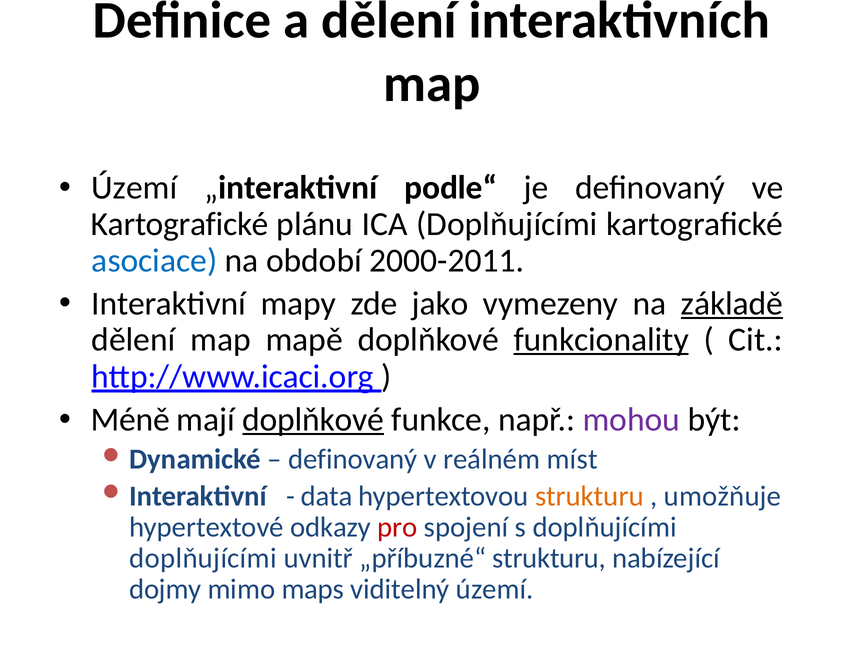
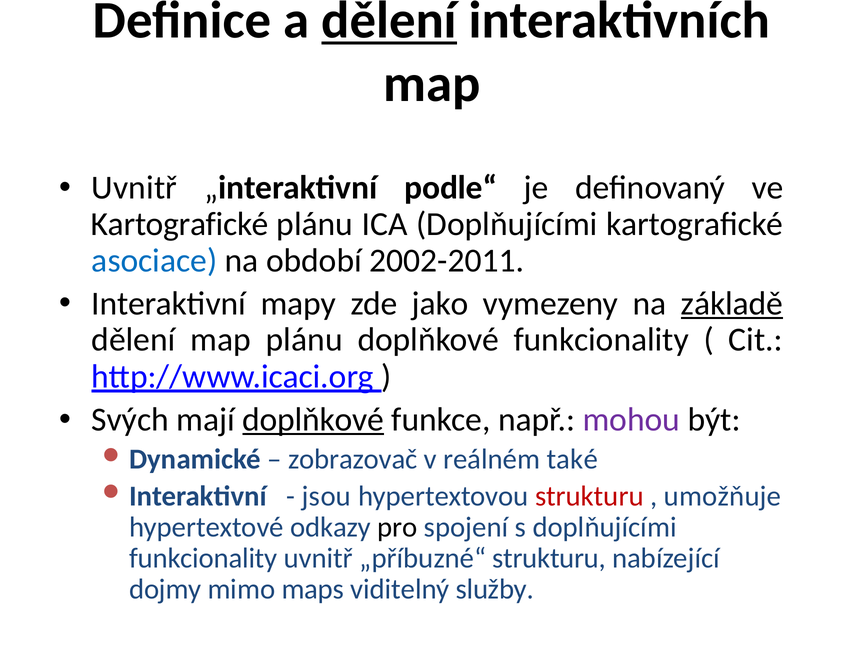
dělení at (389, 20) underline: none -> present
Území at (134, 188): Území -> Uvnitř
2000-2011: 2000-2011 -> 2002-2011
map mapě: mapě -> plánu
funkcionality at (601, 340) underline: present -> none
Méně: Méně -> Svých
definovaný at (353, 459): definovaný -> zobrazovač
míst: míst -> také
data: data -> jsou
strukturu at (589, 496) colour: orange -> red
pro colour: red -> black
doplňujícími at (203, 558): doplňujícími -> funkcionality
viditelný území: území -> služby
